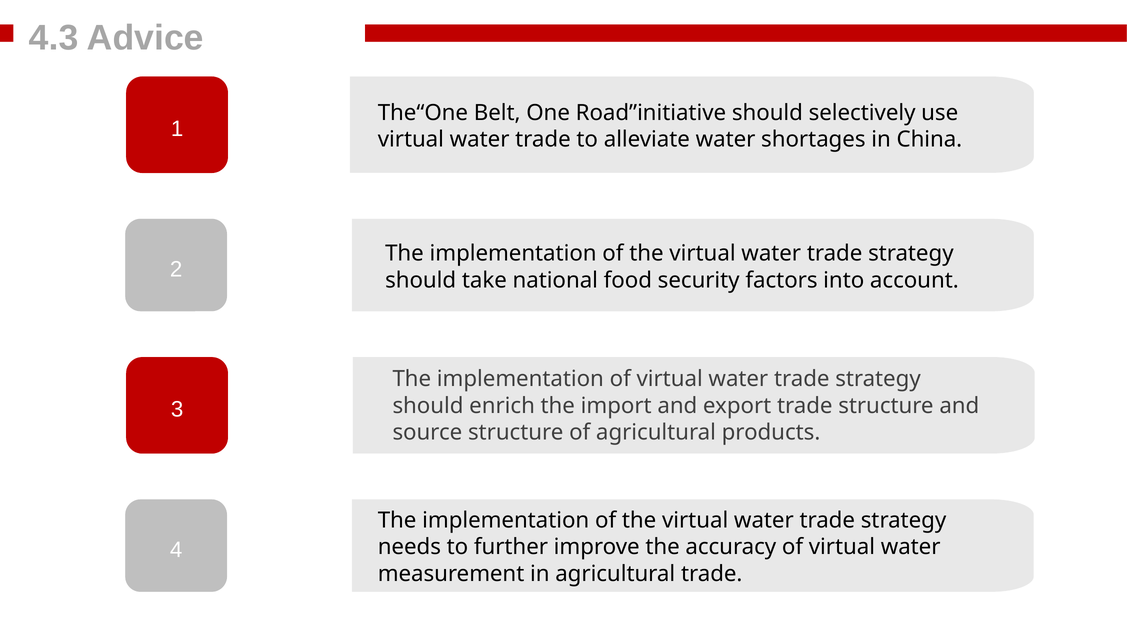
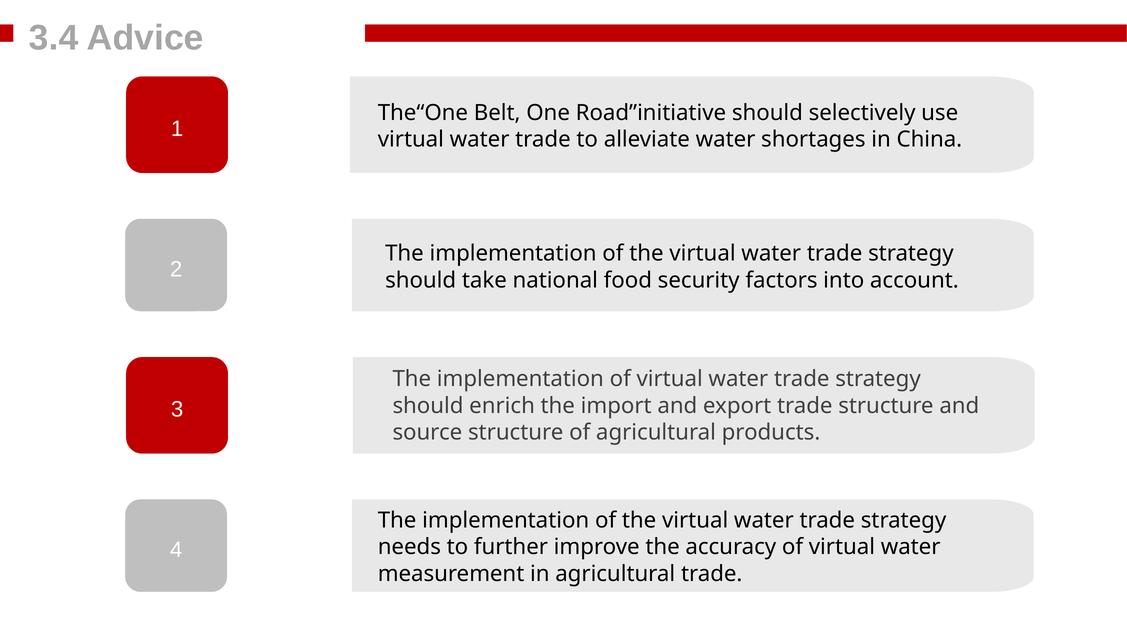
4.3: 4.3 -> 3.4
